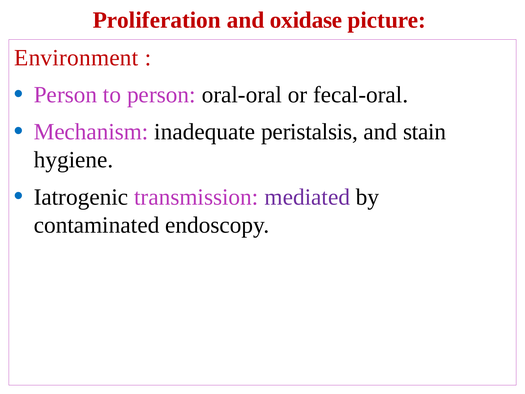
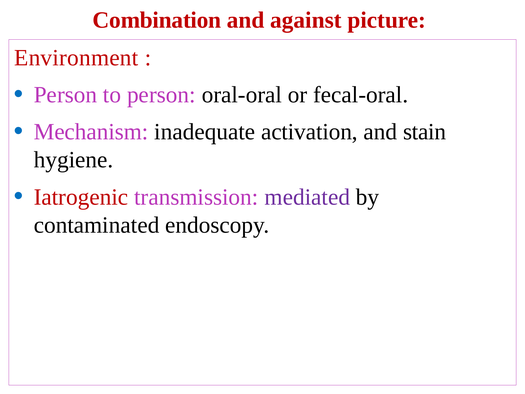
Proliferation: Proliferation -> Combination
oxidase: oxidase -> against
peristalsis: peristalsis -> activation
Iatrogenic colour: black -> red
